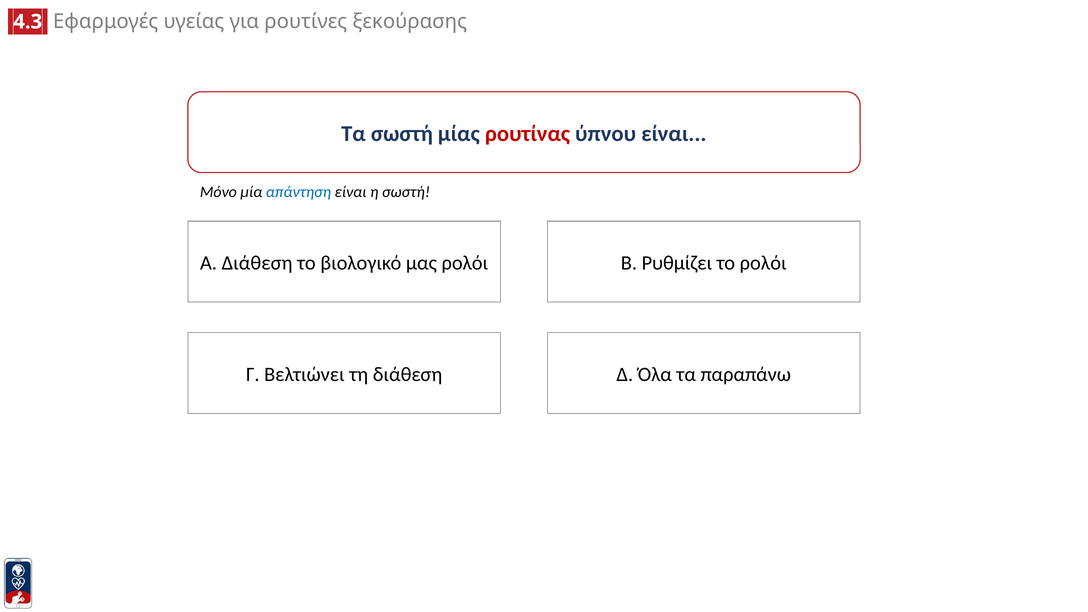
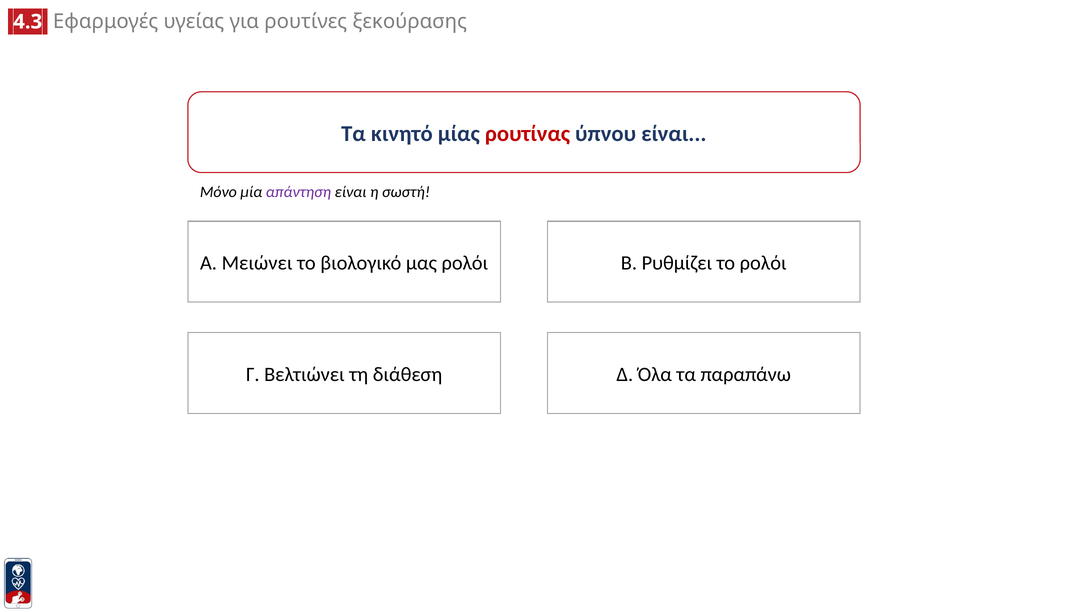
Τα σωστή: σωστή -> κινητό
απάντηση colour: blue -> purple
Α Διάθεση: Διάθεση -> Μειώνει
